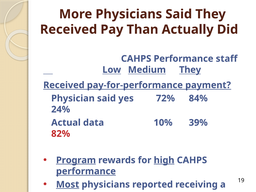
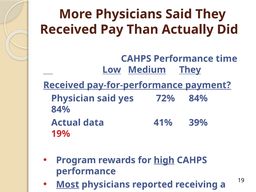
staff: staff -> time
24% at (61, 109): 24% -> 84%
10%: 10% -> 41%
82%: 82% -> 19%
Program underline: present -> none
performance at (86, 171) underline: present -> none
